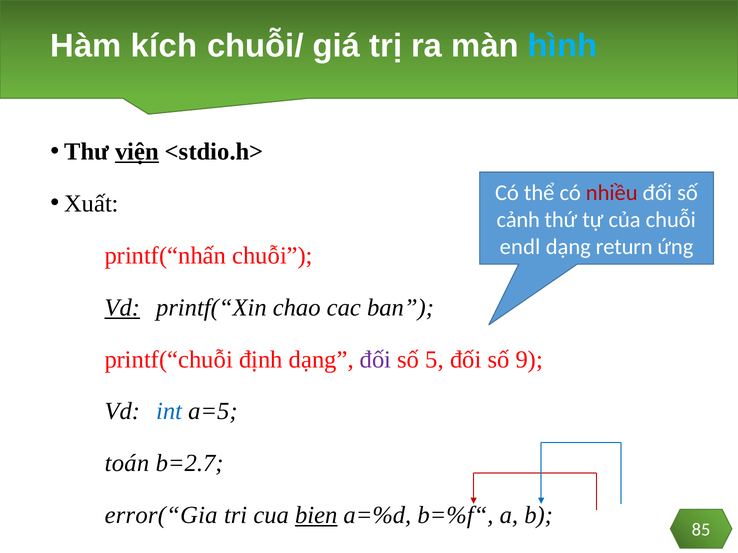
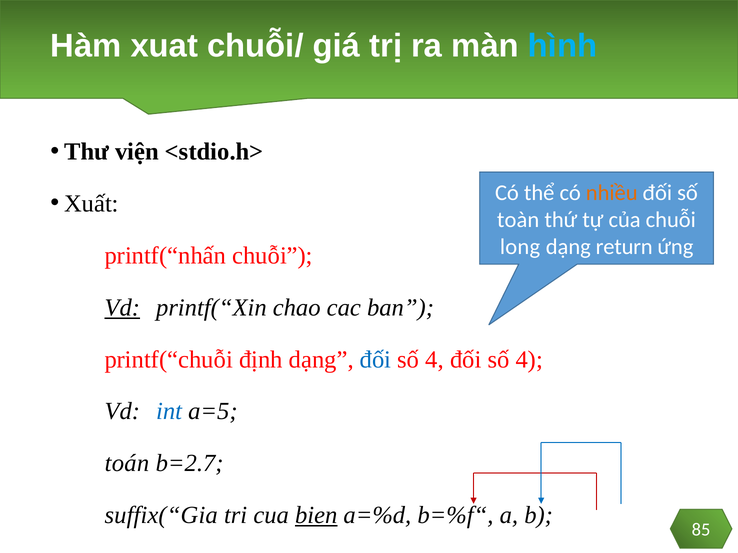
kích: kích -> xuat
viện underline: present -> none
nhiều colour: red -> orange
cảnh: cảnh -> toàn
endl: endl -> long
đối at (376, 360) colour: purple -> blue
5 at (435, 360): 5 -> 4
9 at (529, 360): 9 -> 4
error(“Gia: error(“Gia -> suffix(“Gia
